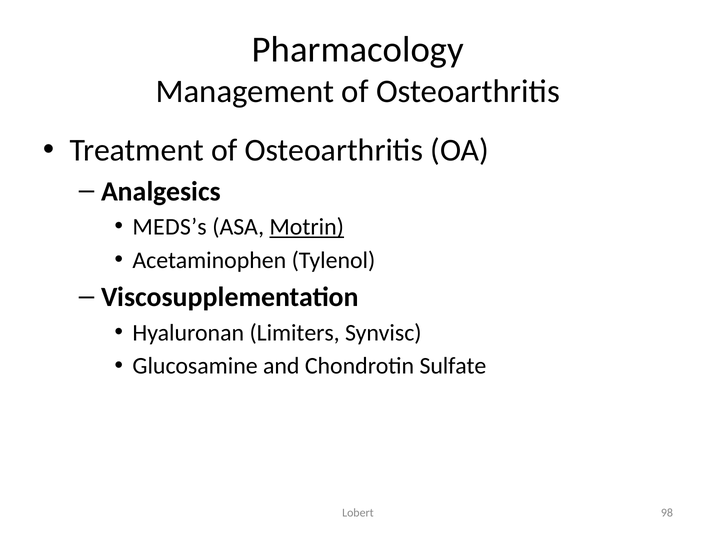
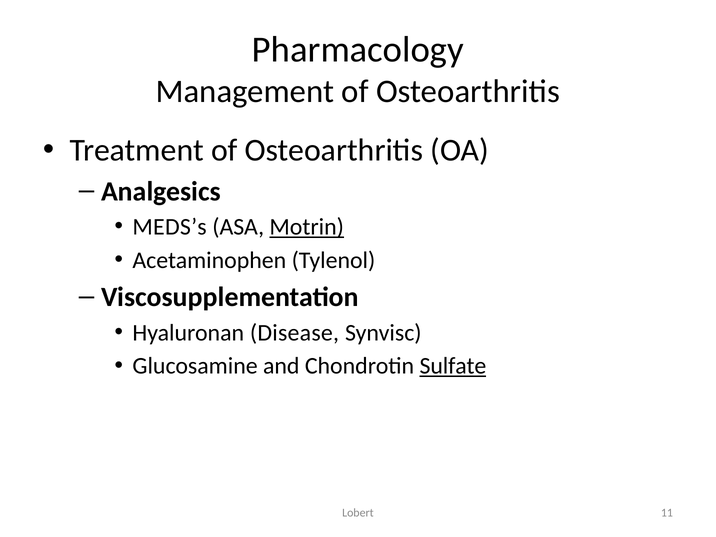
Limiters: Limiters -> Disease
Sulfate underline: none -> present
98: 98 -> 11
